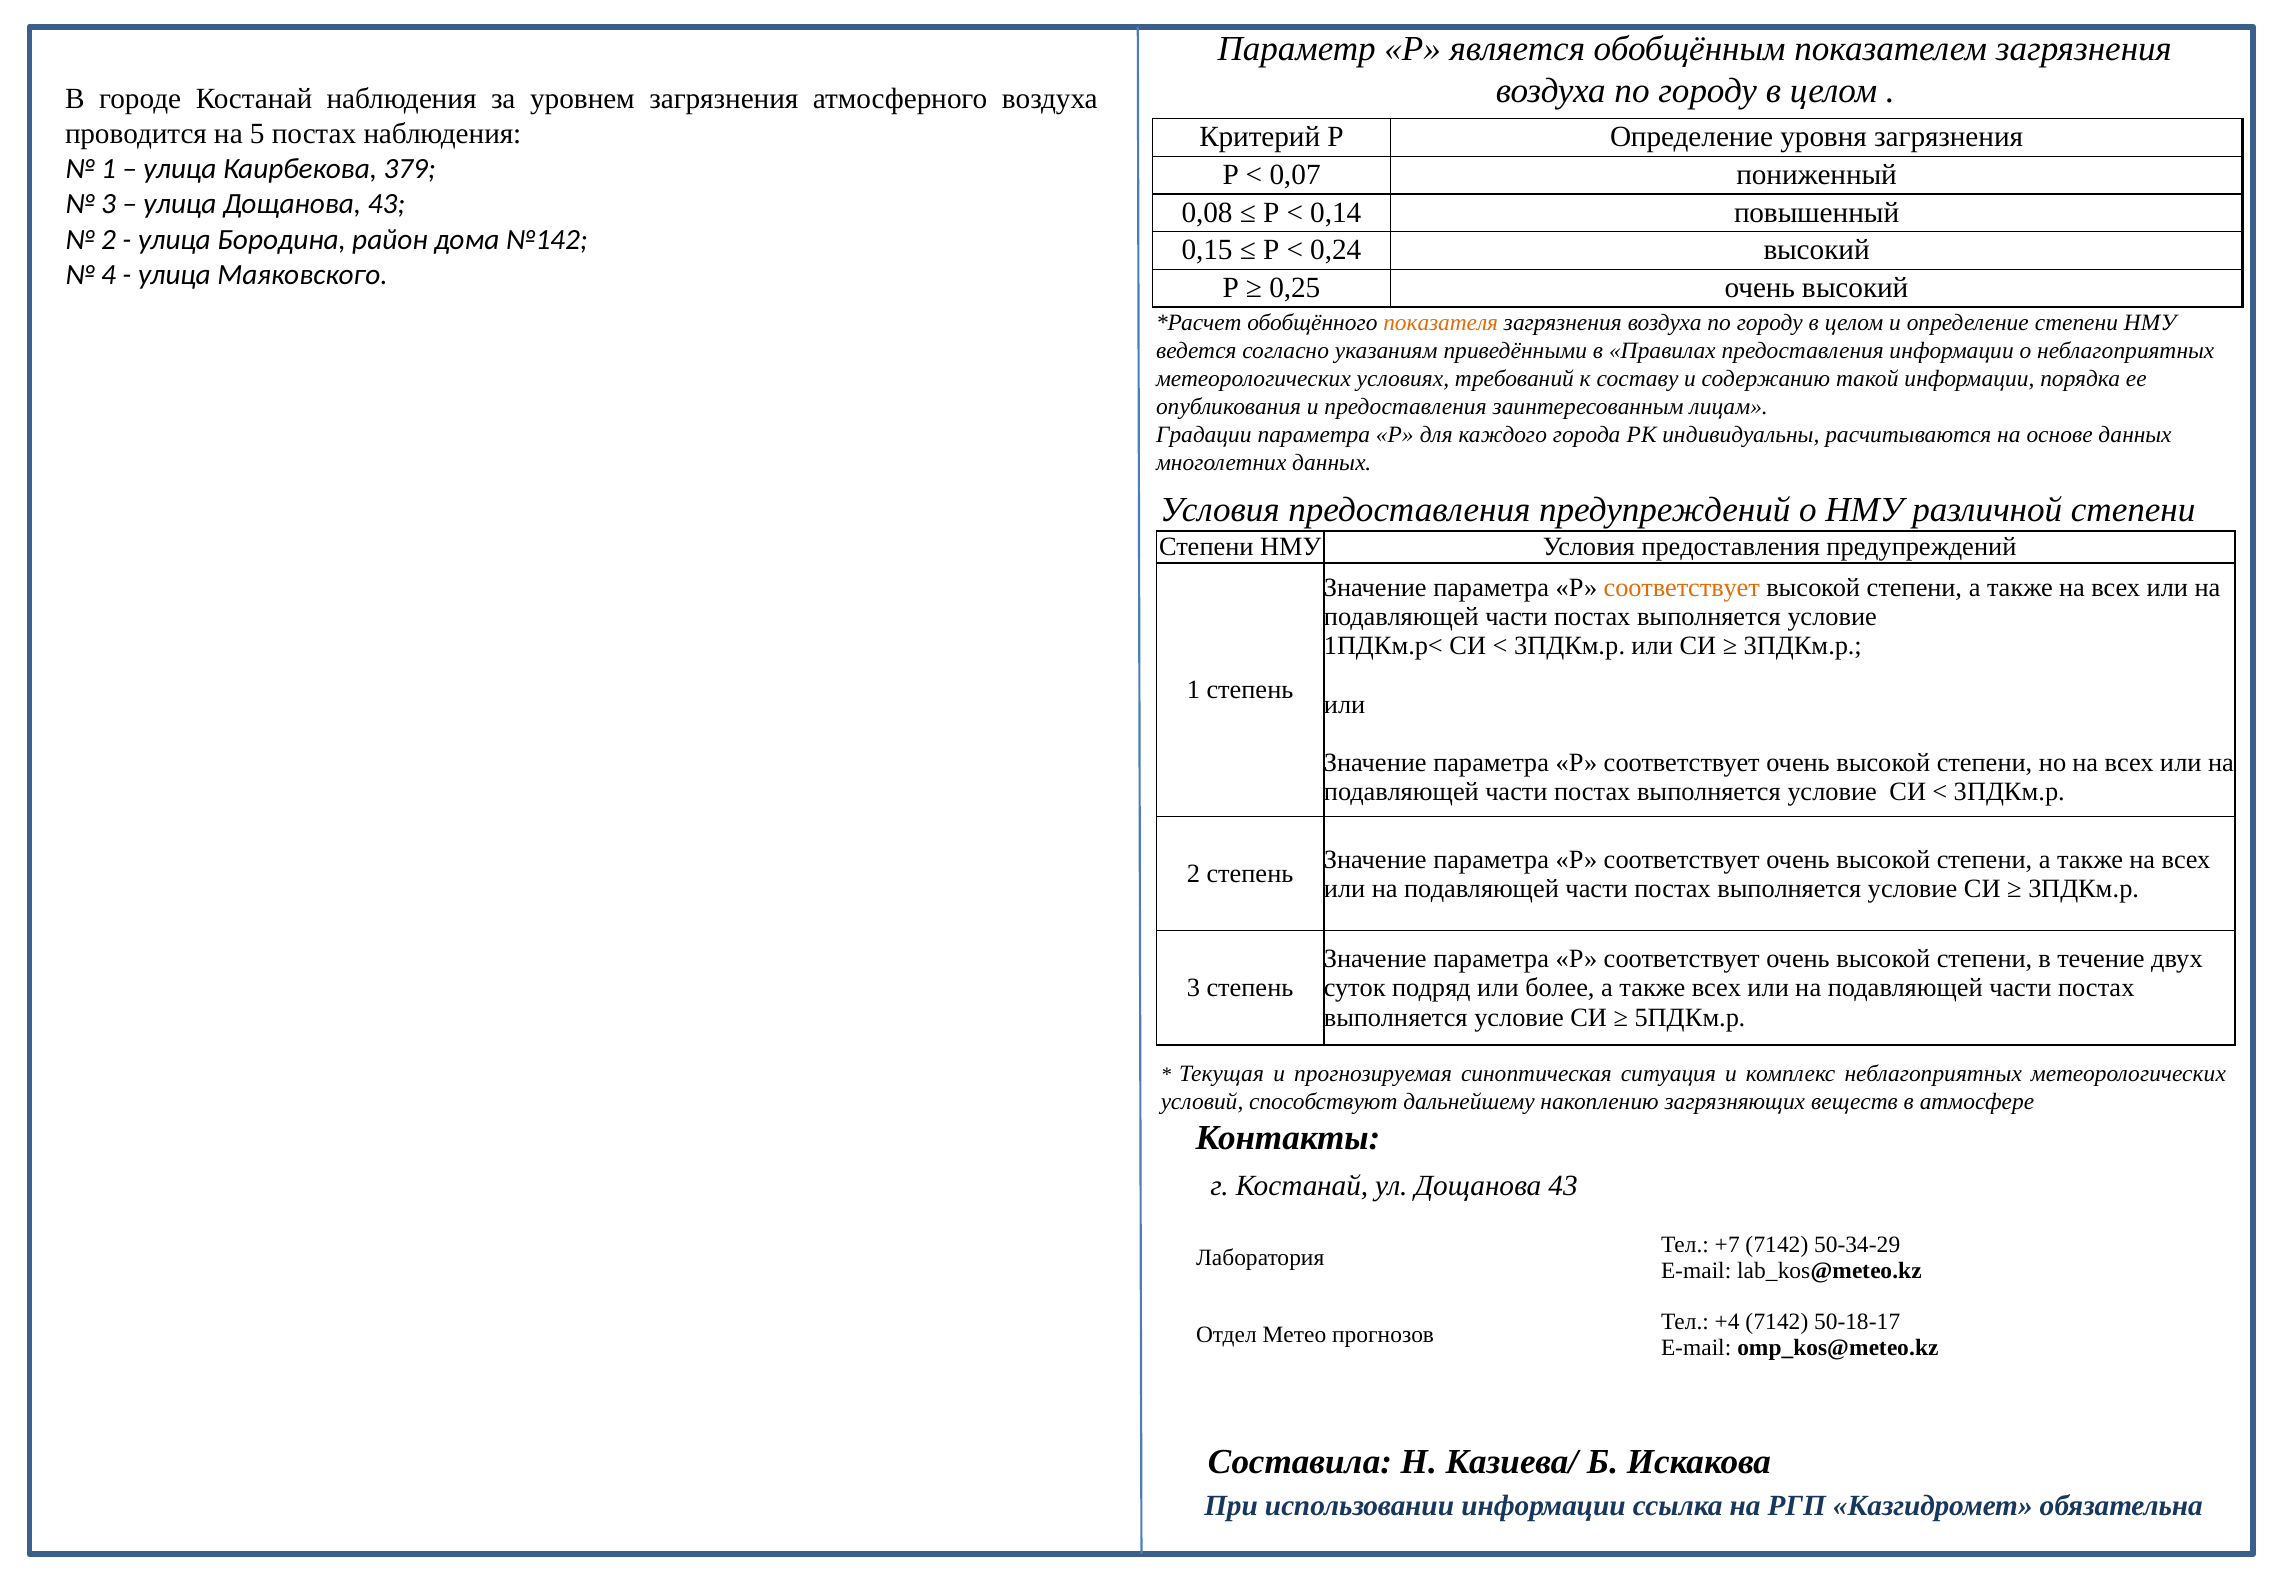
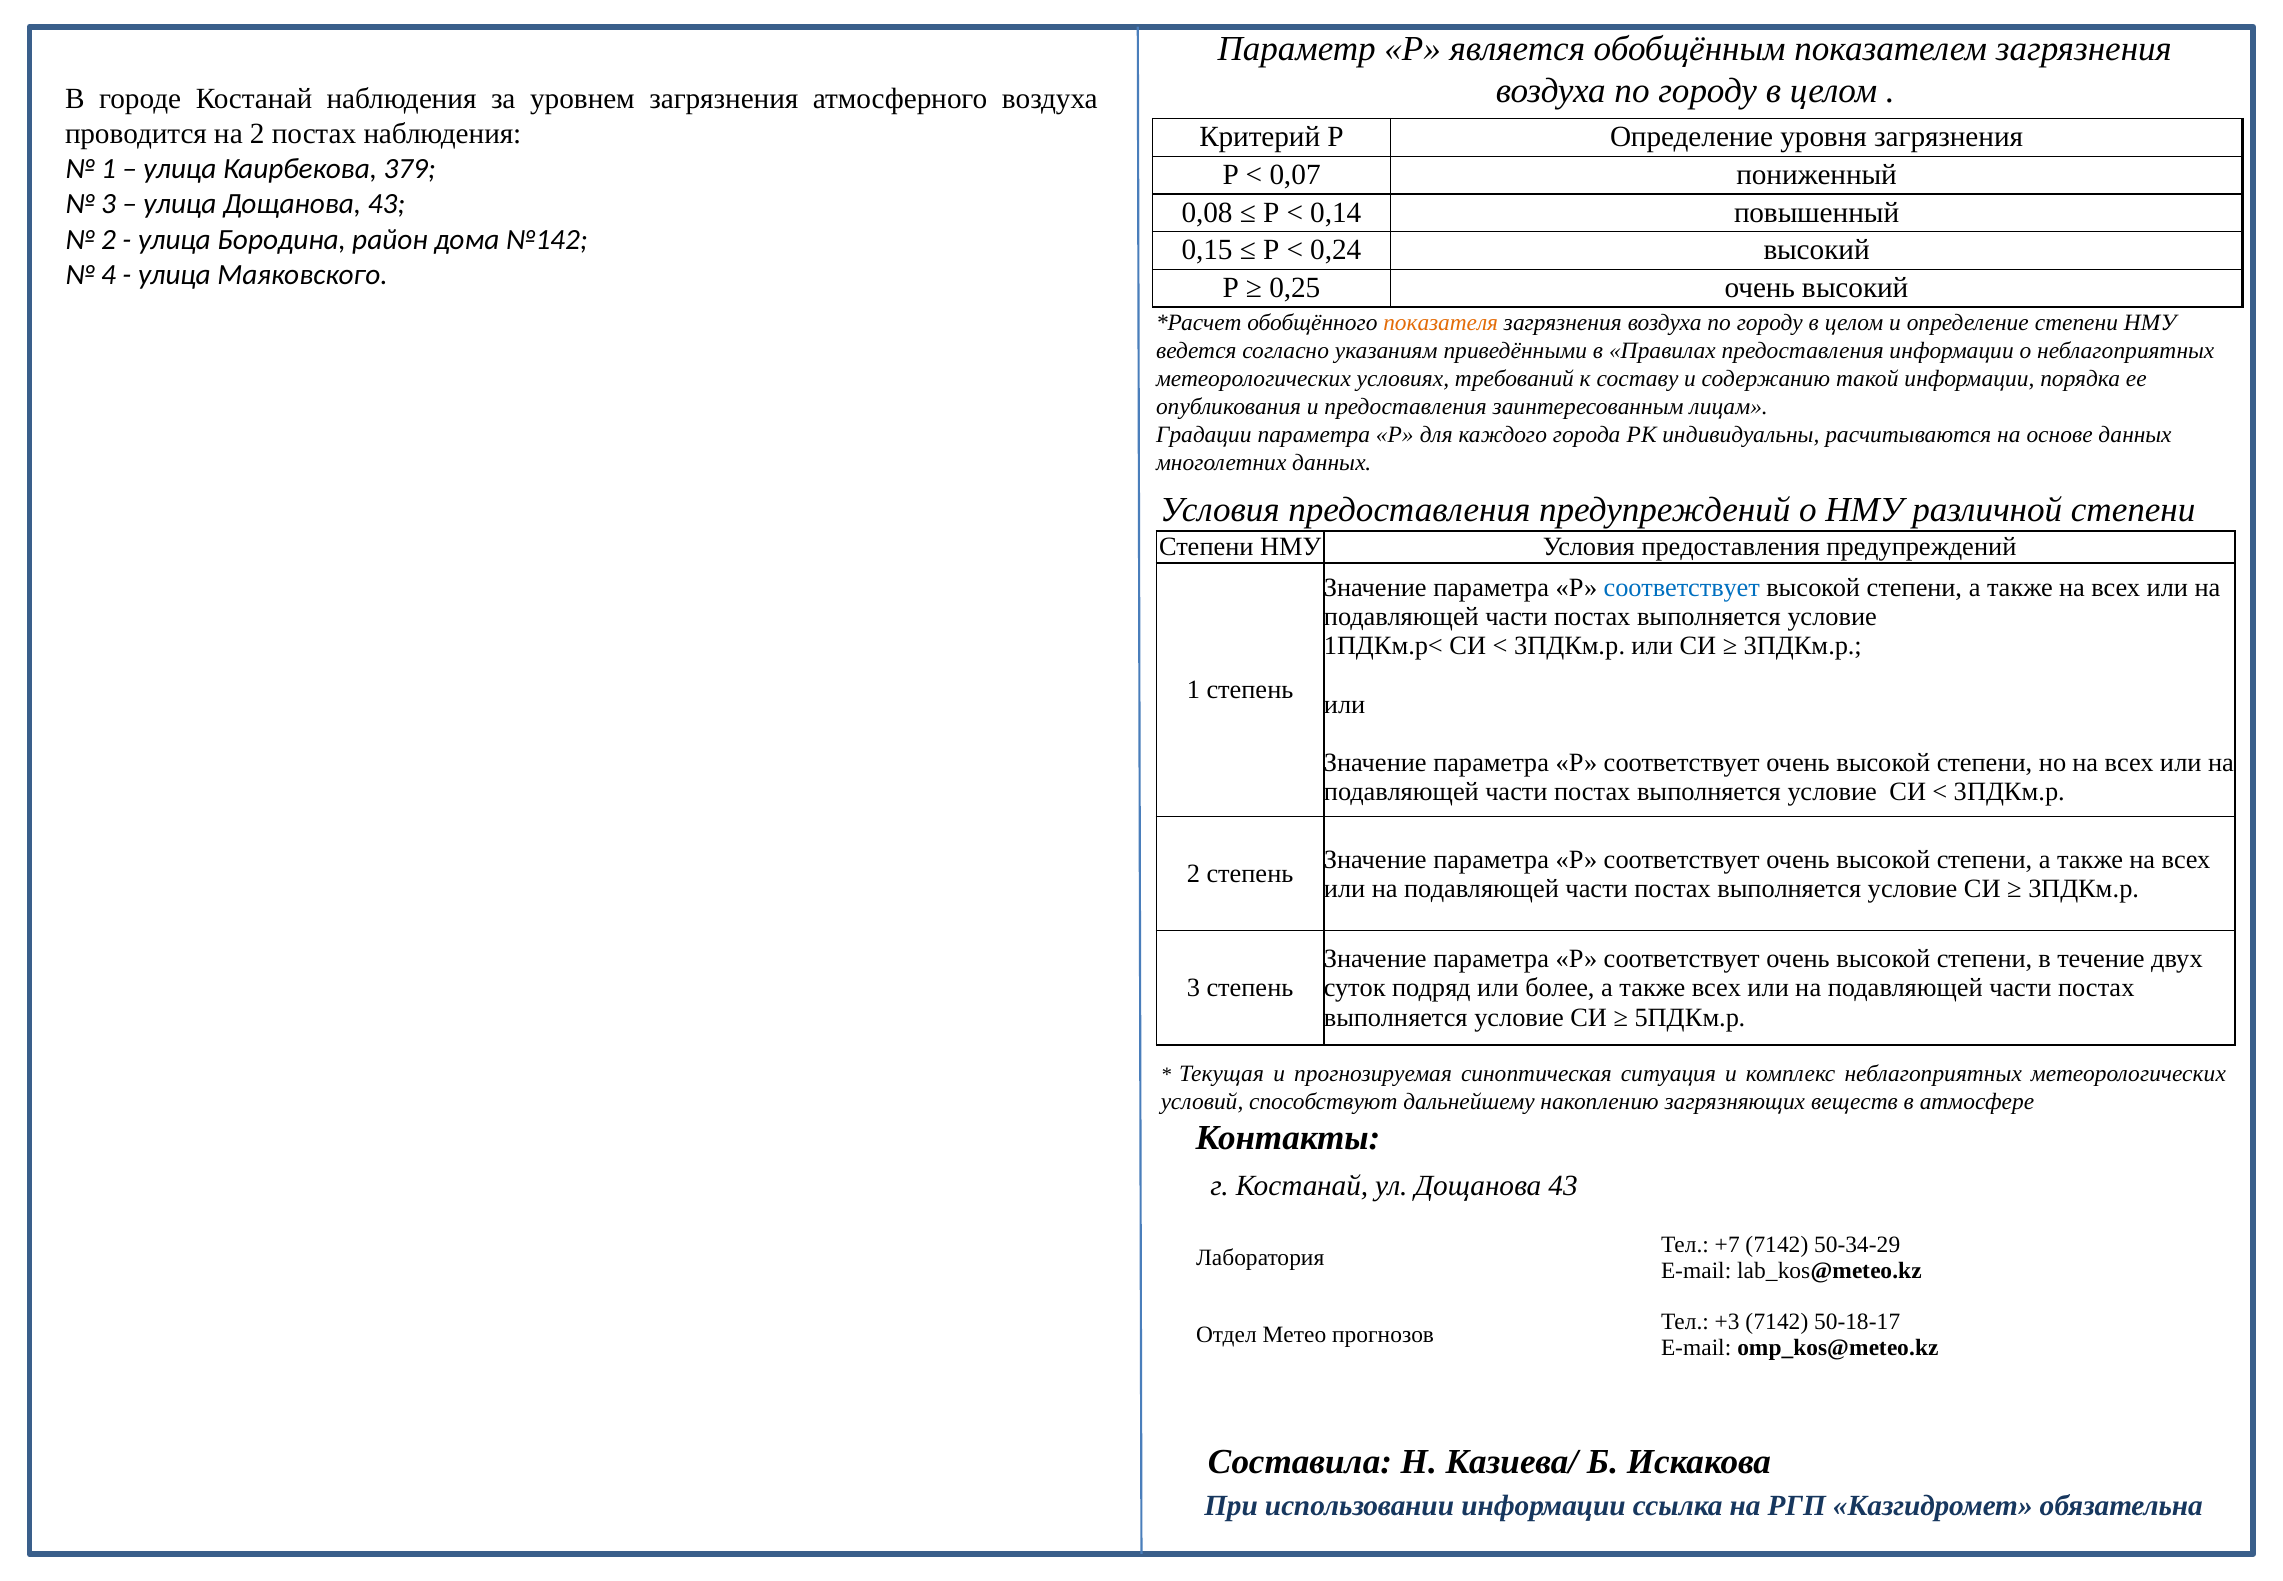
на 5: 5 -> 2
соответствует at (1682, 588) colour: orange -> blue
+4: +4 -> +3
